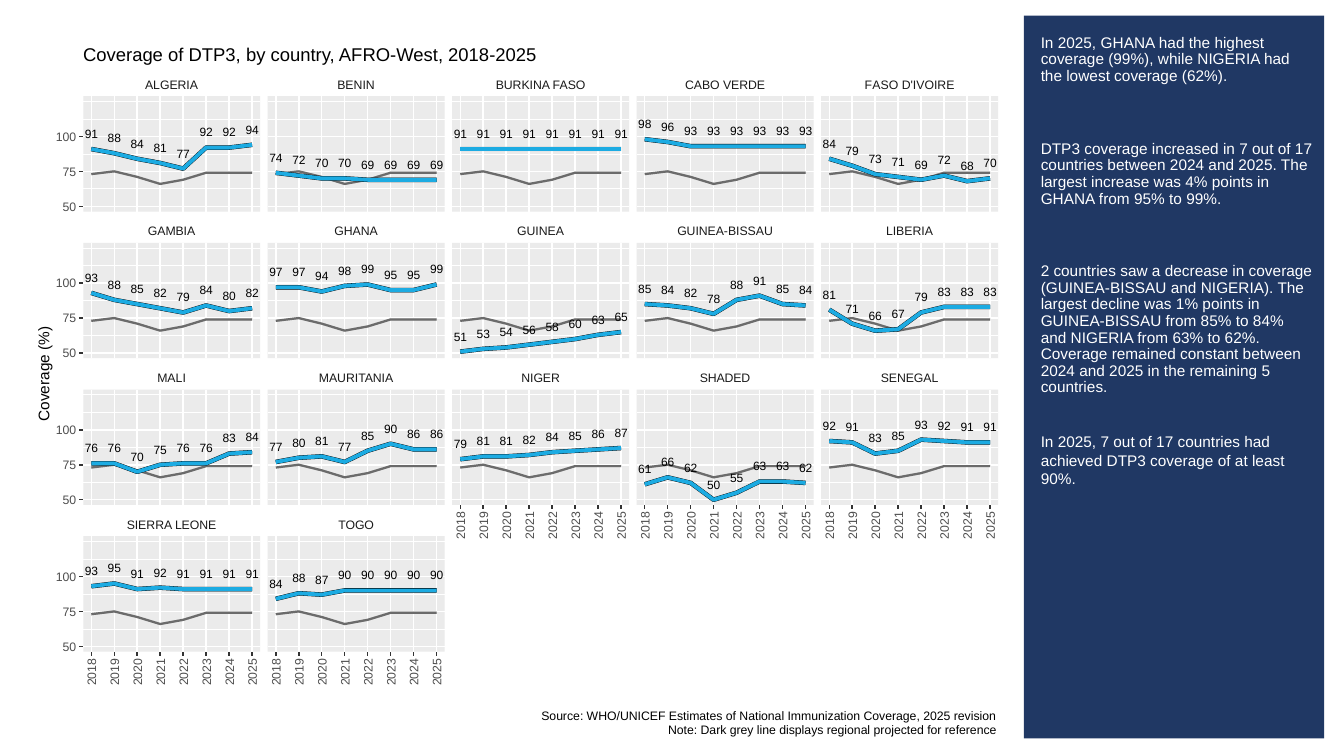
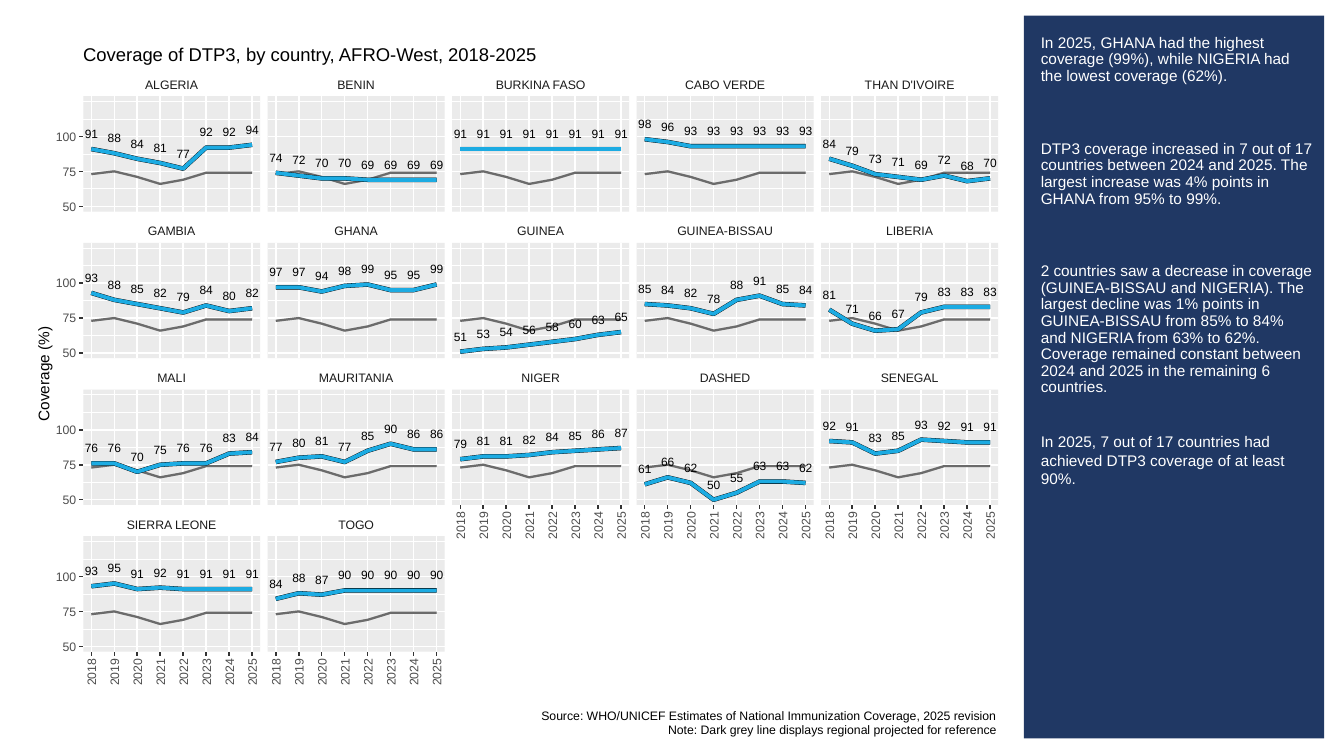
VERDE FASO: FASO -> THAN
remaining 5: 5 -> 6
SHADED: SHADED -> DASHED
